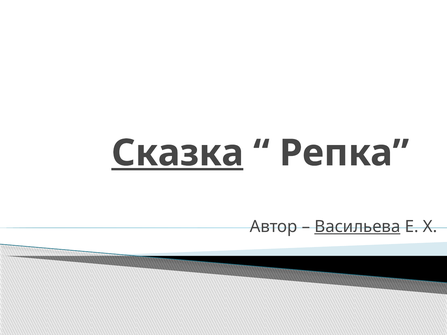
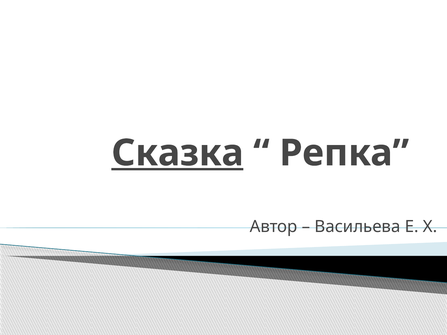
Васильева underline: present -> none
